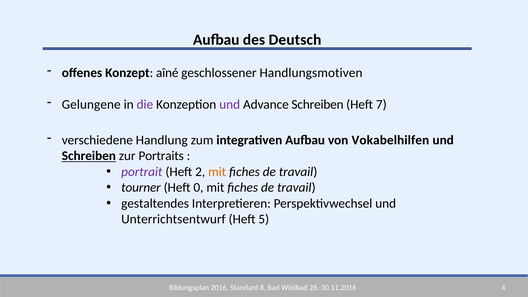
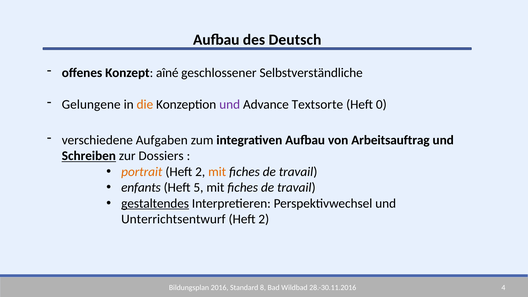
Handlungsmotiven: Handlungsmotiven -> Selbstverständliche
die colour: purple -> orange
Advance Schreiben: Schreiben -> Textsorte
7: 7 -> 0
Handlung: Handlung -> Aufgaben
Vokabelhilfen: Vokabelhilfen -> Arbeitsauftrag
Portraits: Portraits -> Dossiers
portrait colour: purple -> orange
tourner: tourner -> enfants
0: 0 -> 5
gestaltendes underline: none -> present
5 at (264, 219): 5 -> 2
